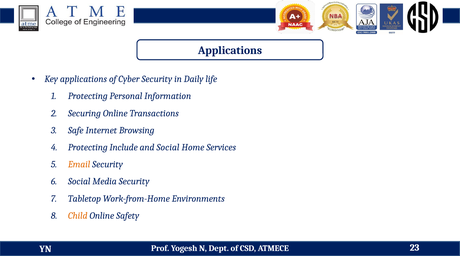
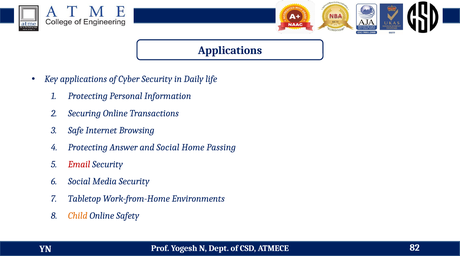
Include: Include -> Answer
Services: Services -> Passing
Email colour: orange -> red
23: 23 -> 82
